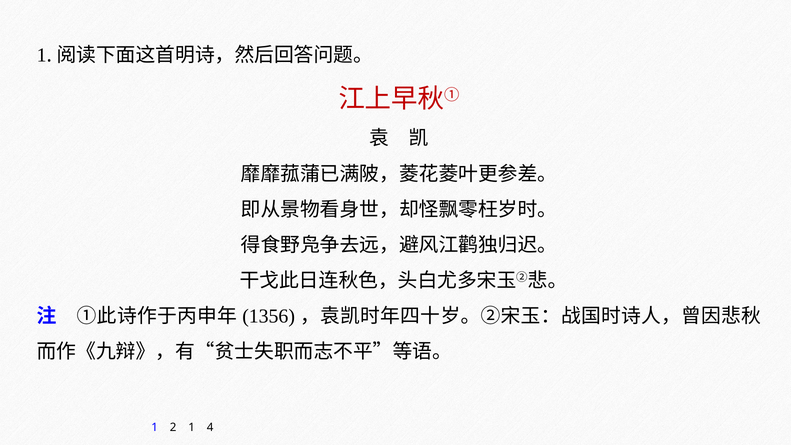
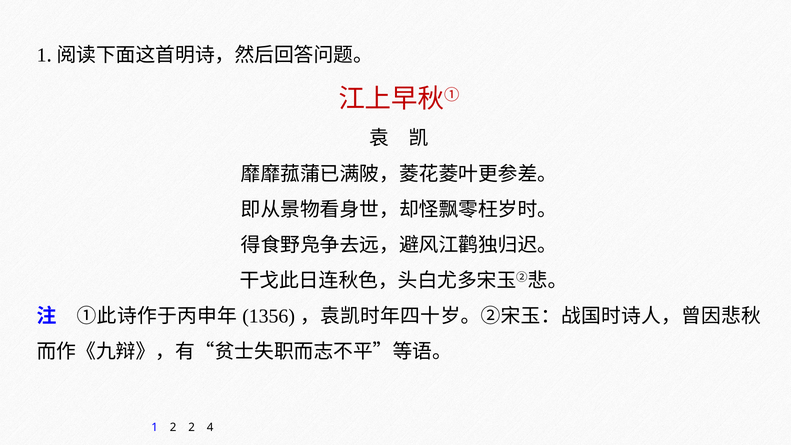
2 1: 1 -> 2
